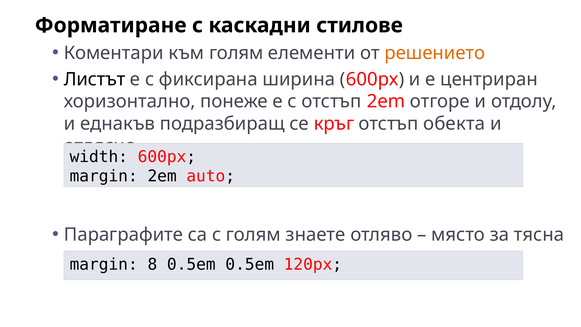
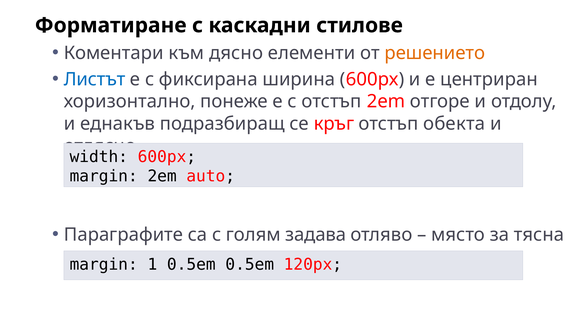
към голям: голям -> дясно
Листът colour: black -> blue
знаете: знаете -> задава
8: 8 -> 1
